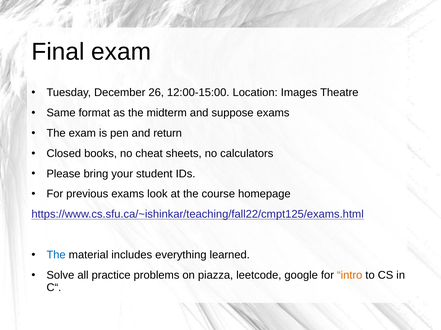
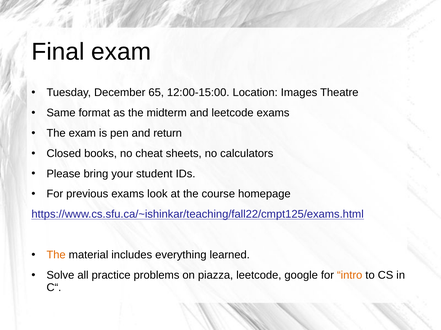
26: 26 -> 65
and suppose: suppose -> leetcode
The at (56, 255) colour: blue -> orange
